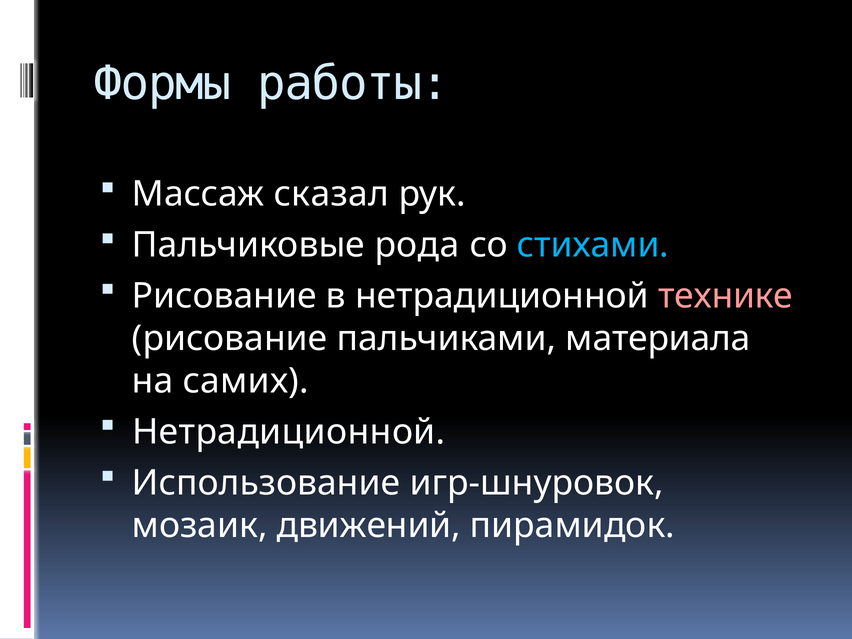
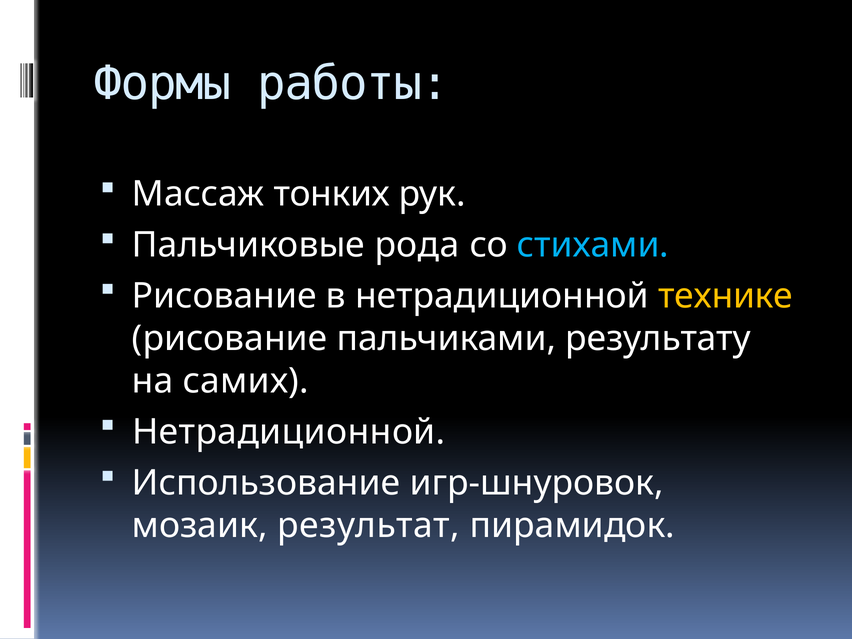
сказал: сказал -> тонких
технике colour: pink -> yellow
материала: материала -> результату
движений: движений -> результат
